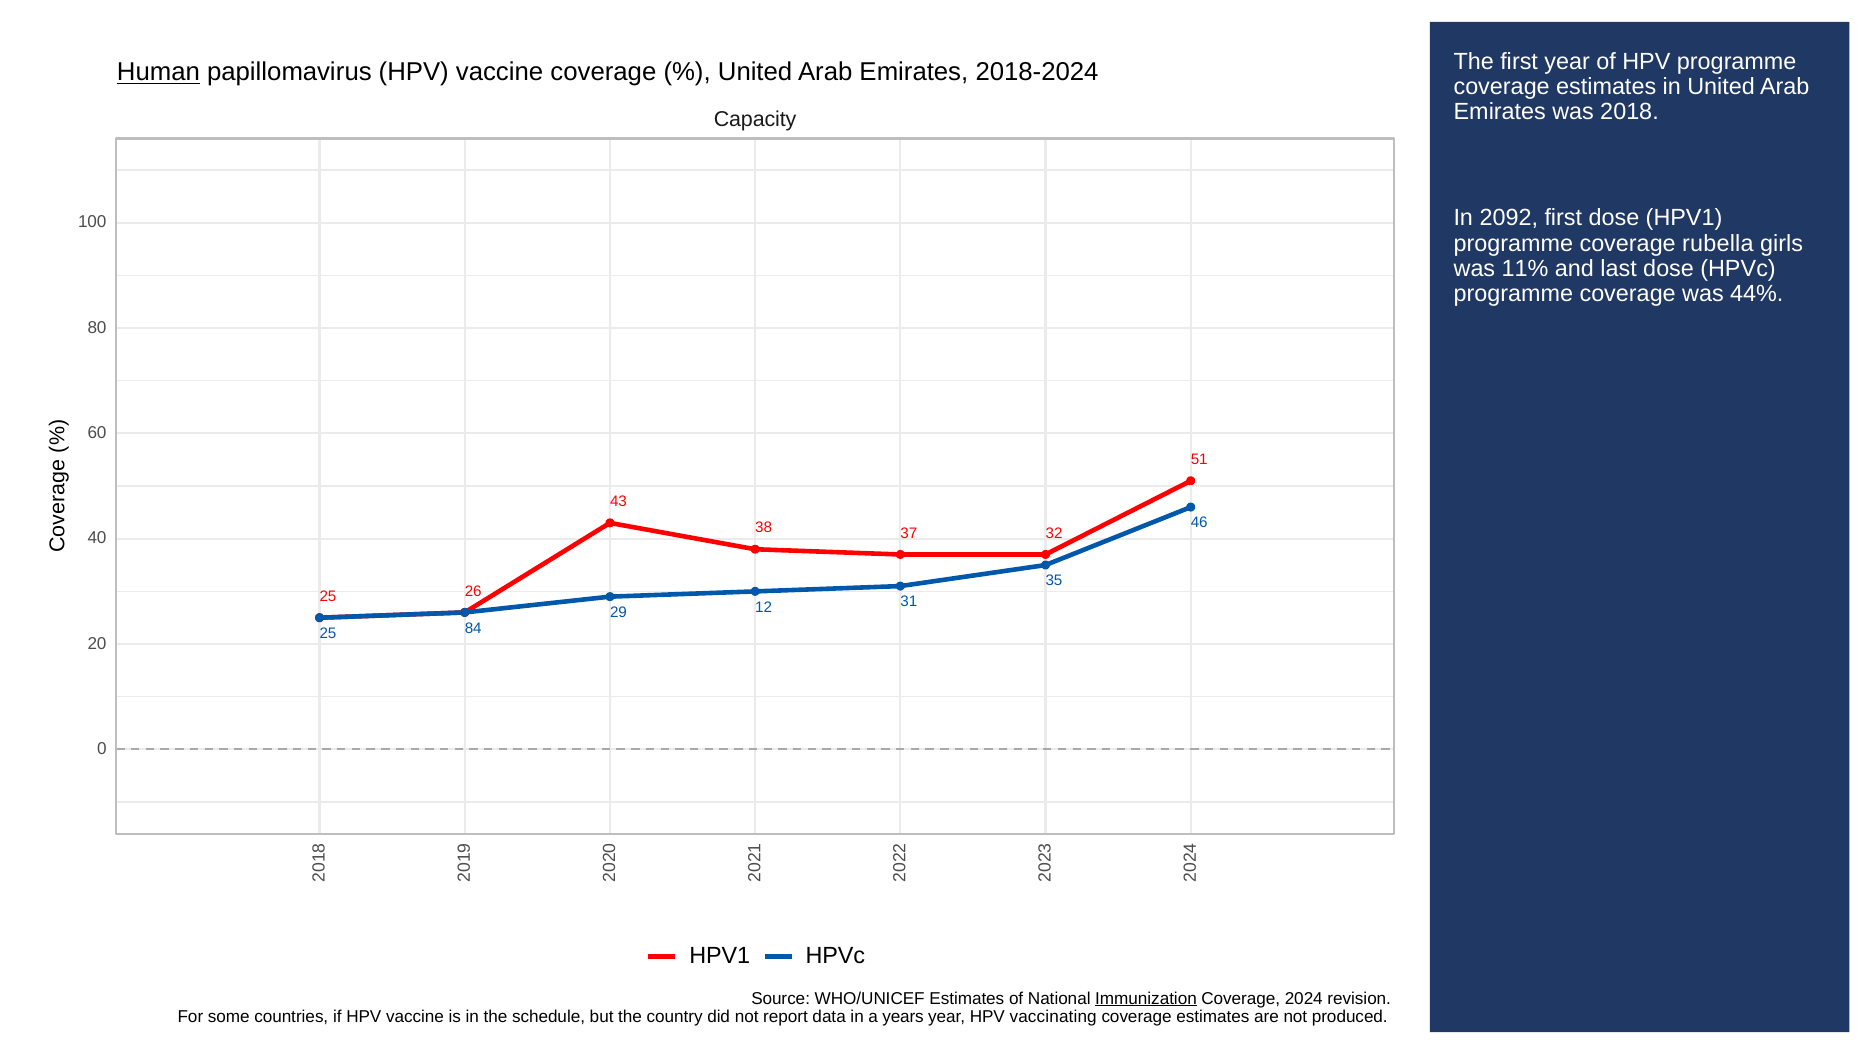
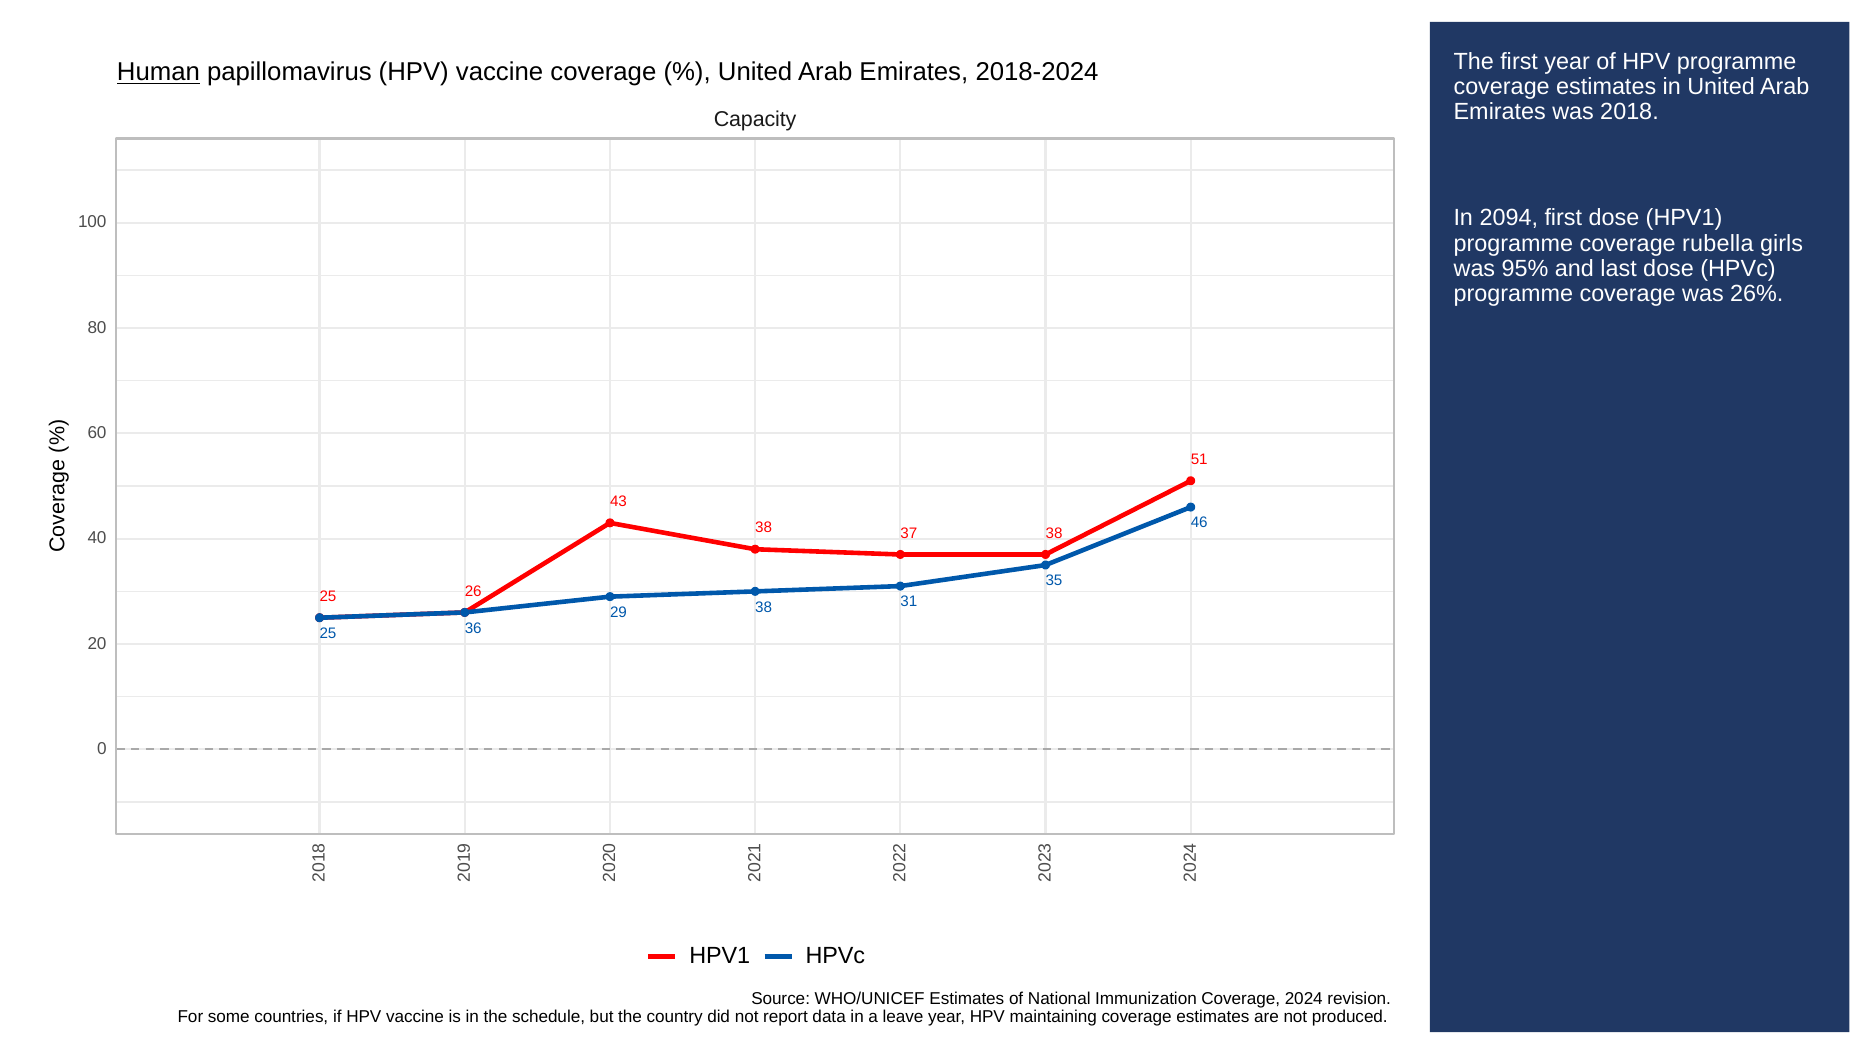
2092: 2092 -> 2094
11%: 11% -> 95%
44%: 44% -> 26%
37 32: 32 -> 38
29 12: 12 -> 38
84: 84 -> 36
Immunization underline: present -> none
years: years -> leave
vaccinating: vaccinating -> maintaining
